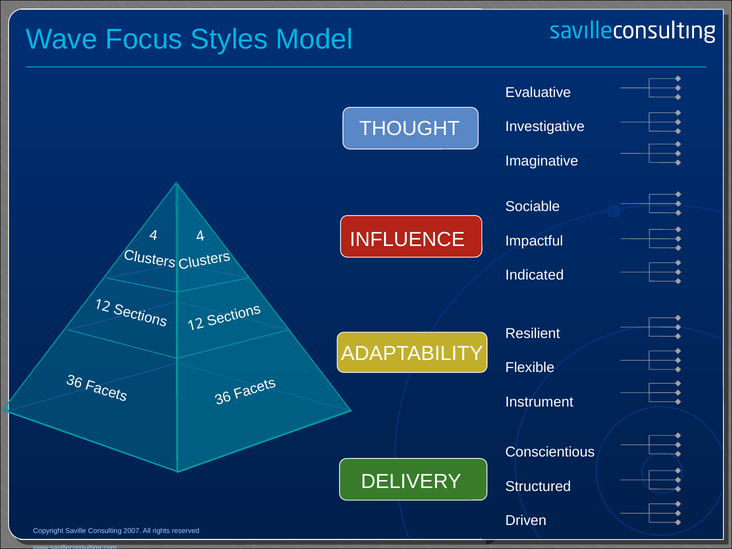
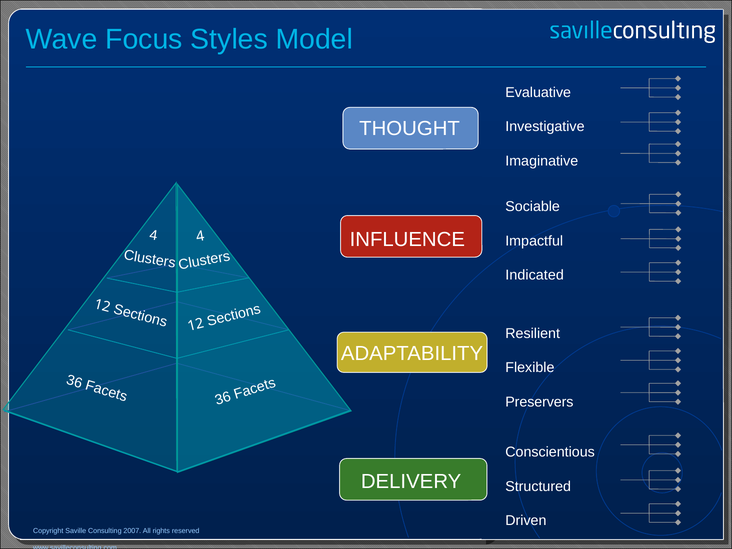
Instrument: Instrument -> Preservers
